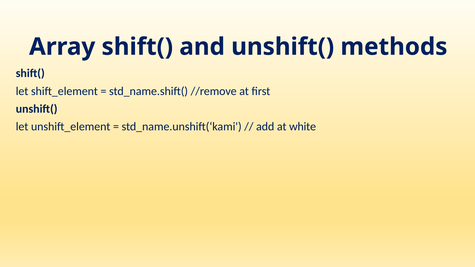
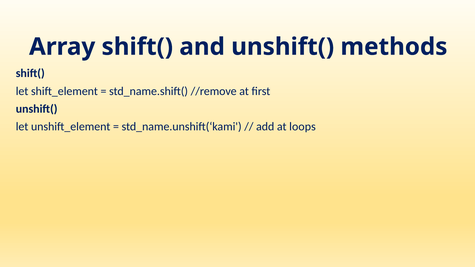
white: white -> loops
